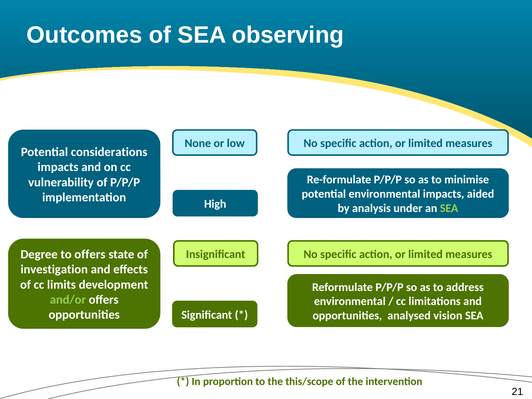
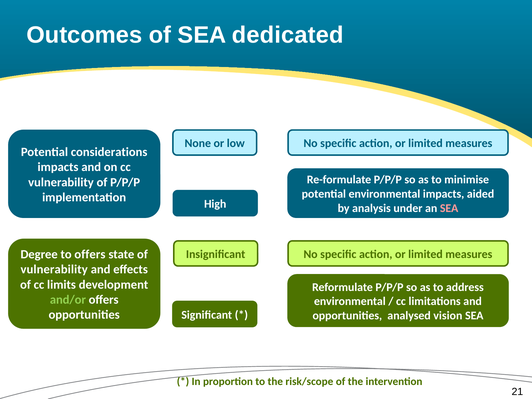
observing: observing -> dedicated
SEA at (449, 208) colour: light green -> pink
investigation at (54, 270): investigation -> vulnerability
this/scope: this/scope -> risk/scope
